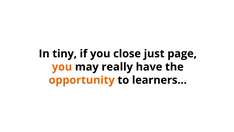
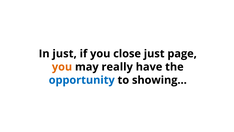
In tiny: tiny -> just
opportunity colour: orange -> blue
learners…: learners… -> showing…
